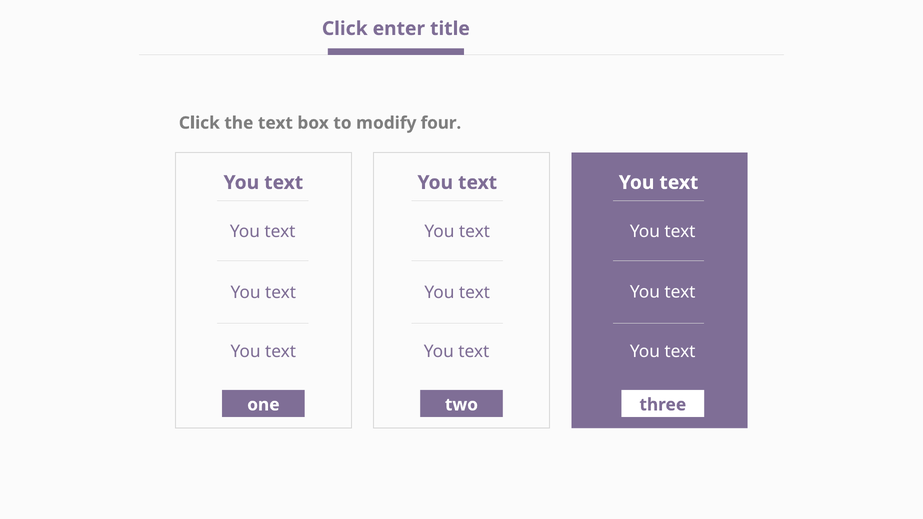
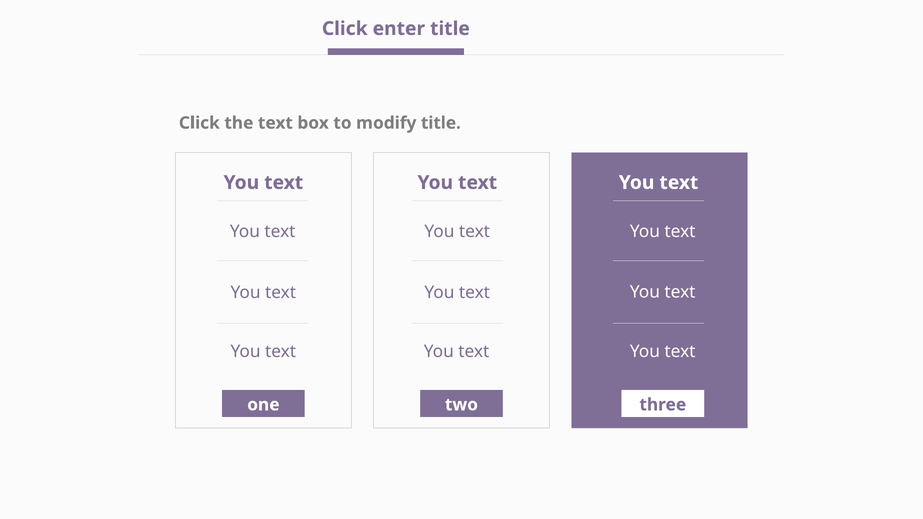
modify four: four -> title
